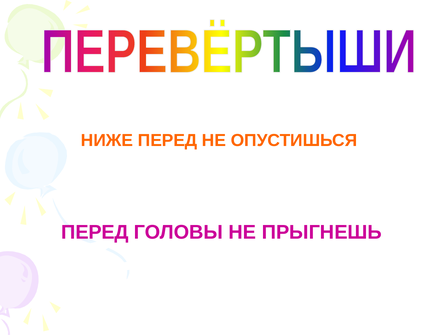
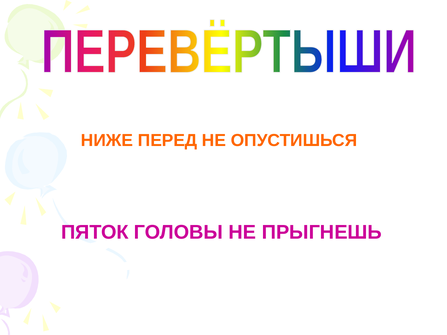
ПЕРЕД at (95, 232): ПЕРЕД -> ПЯТОК
